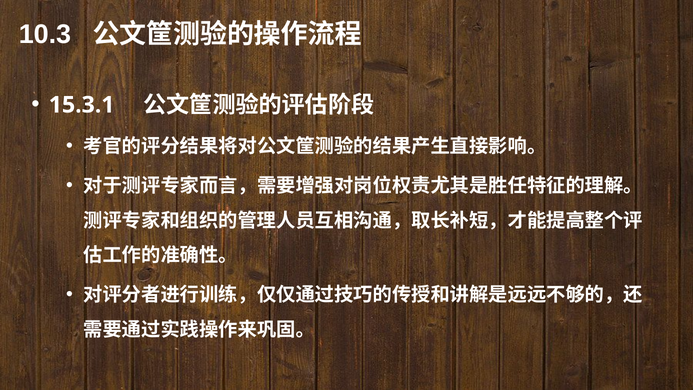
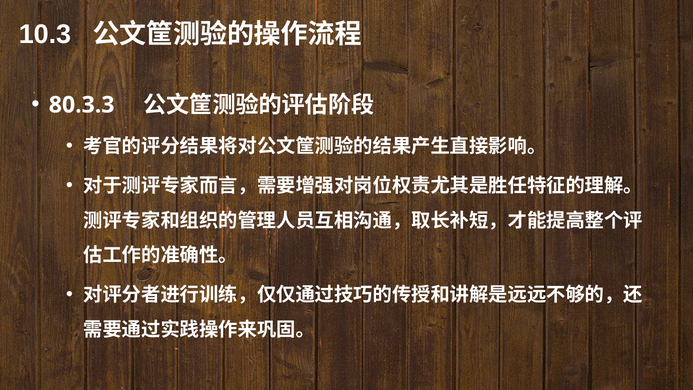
15.3.1: 15.3.1 -> 80.3.3
